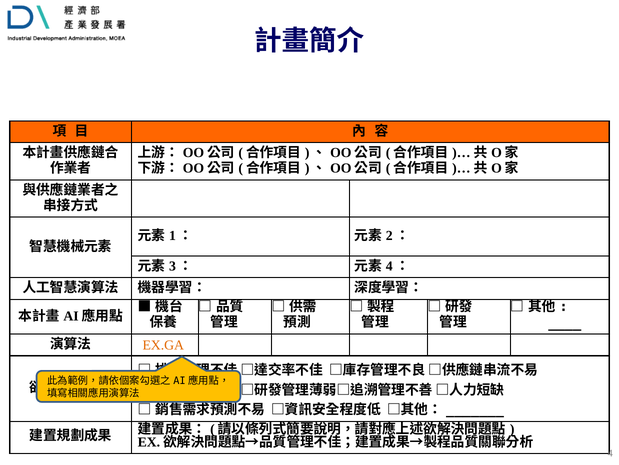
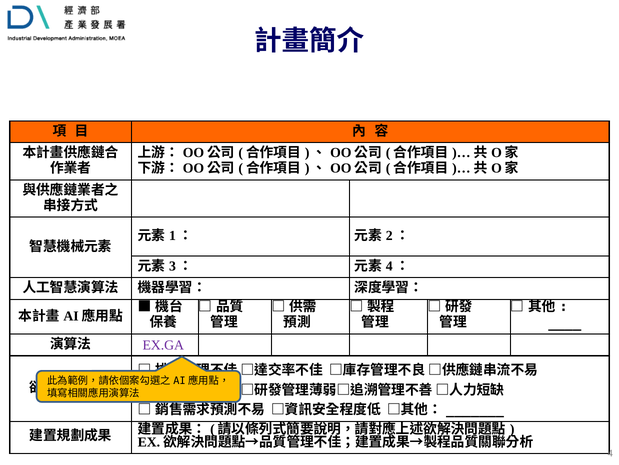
EX.GA colour: orange -> purple
